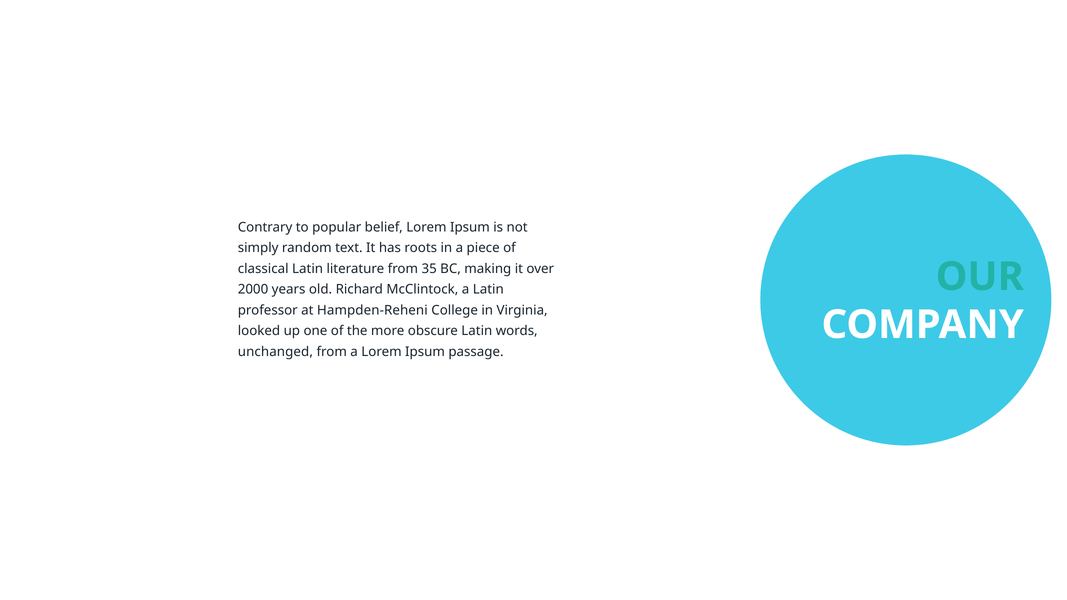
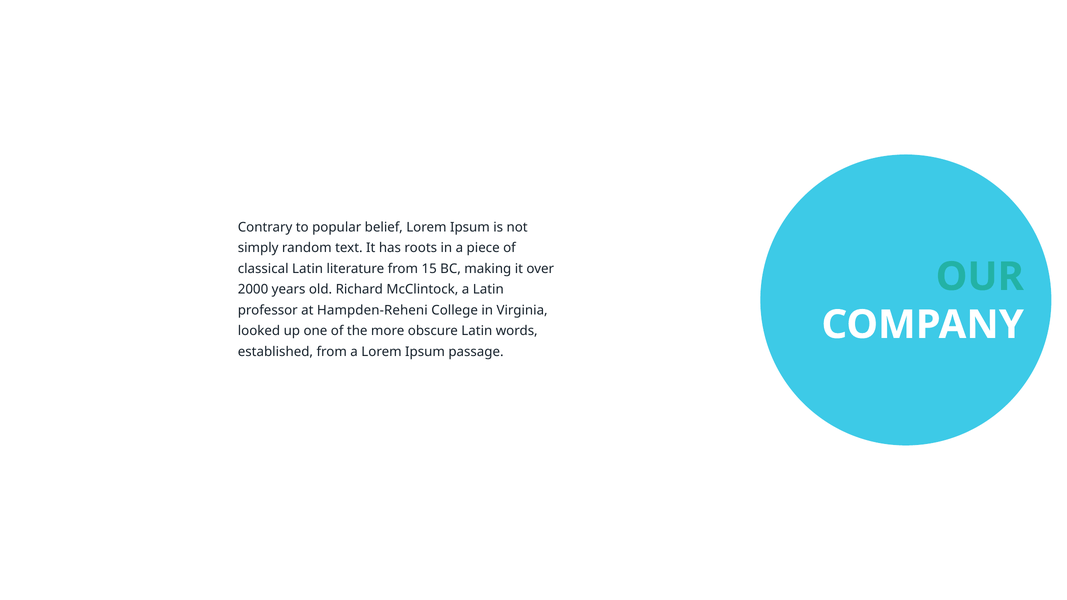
35: 35 -> 15
unchanged: unchanged -> established
